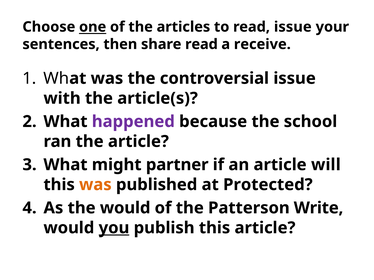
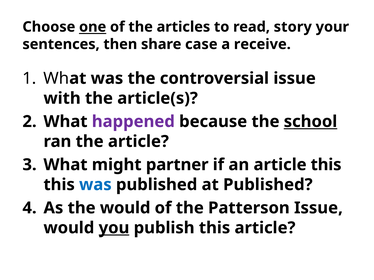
read issue: issue -> story
share read: read -> case
school underline: none -> present
article will: will -> this
was at (95, 185) colour: orange -> blue
at Protected: Protected -> Published
Patterson Write: Write -> Issue
